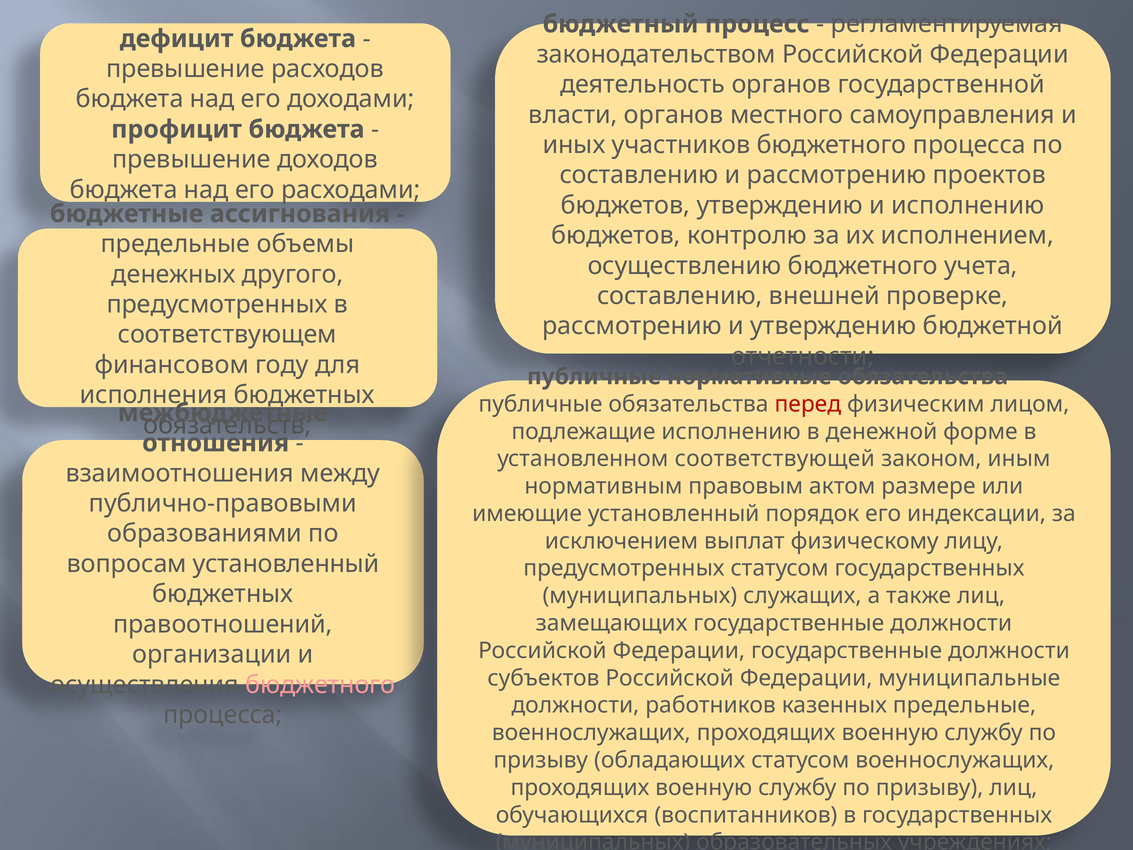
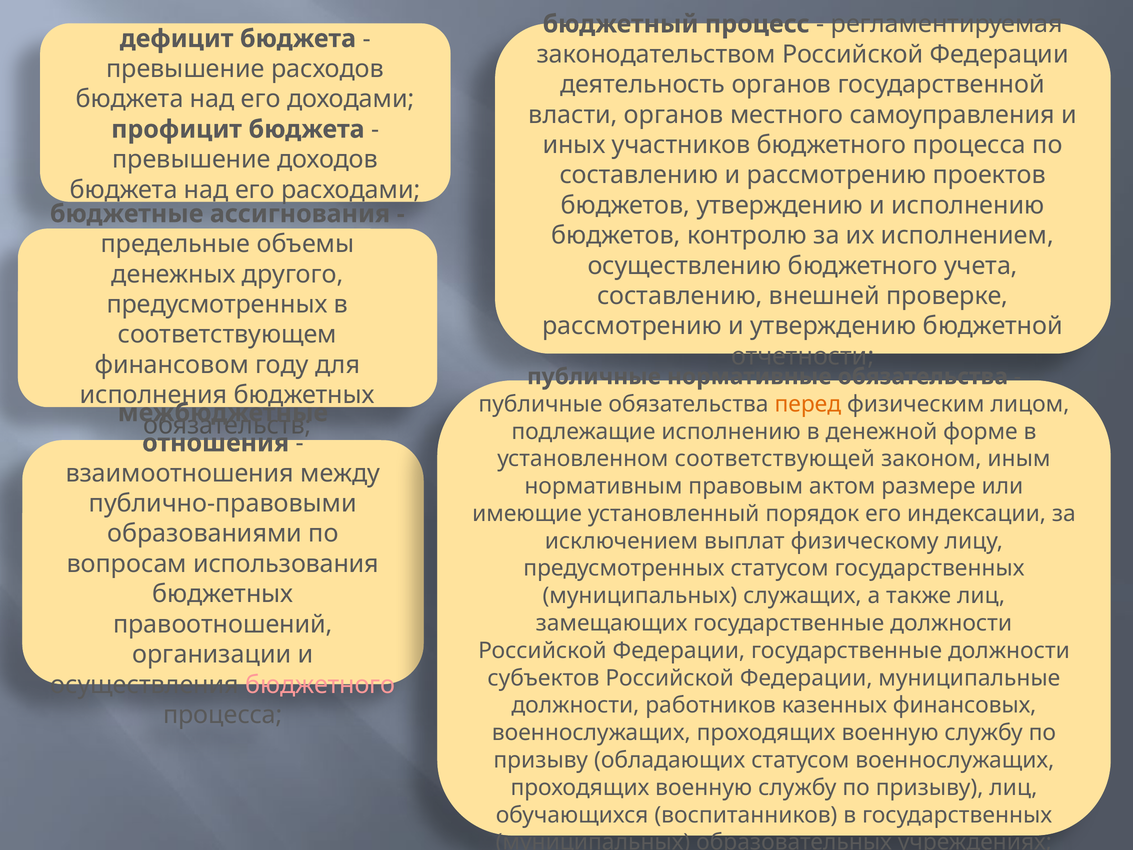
перед colour: red -> orange
вопросам установленный: установленный -> использования
казенных предельные: предельные -> финансовых
